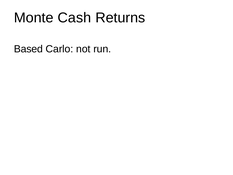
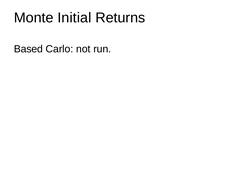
Cash: Cash -> Initial
